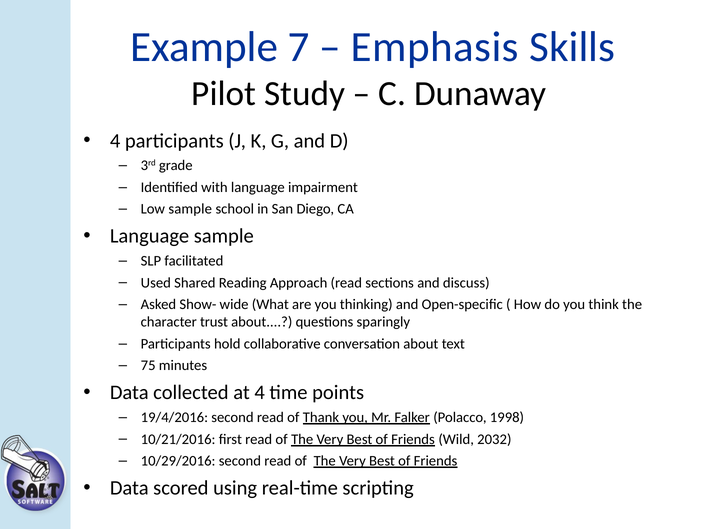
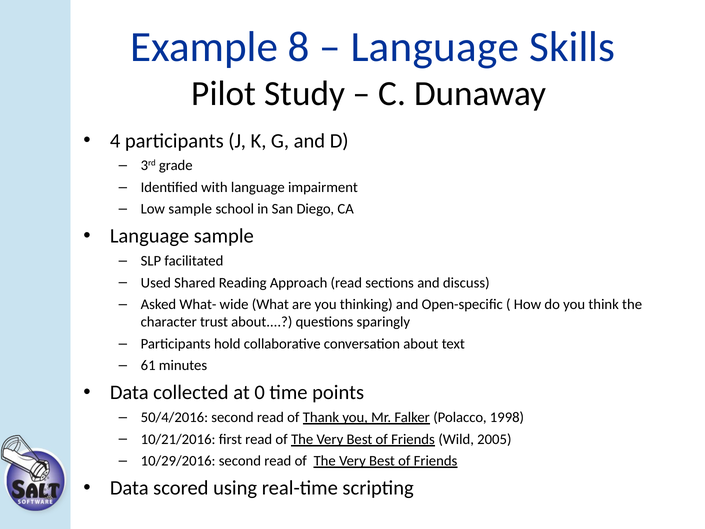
7: 7 -> 8
Emphasis at (435, 47): Emphasis -> Language
Show-: Show- -> What-
75: 75 -> 61
at 4: 4 -> 0
19/4/2016: 19/4/2016 -> 50/4/2016
2032: 2032 -> 2005
